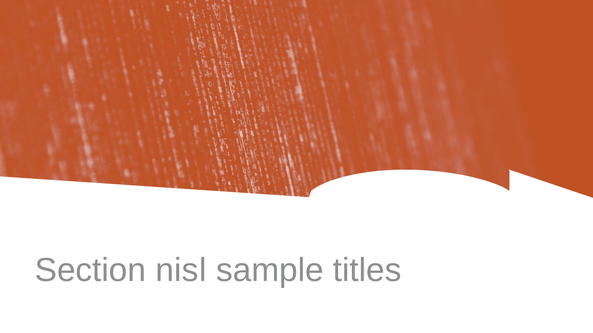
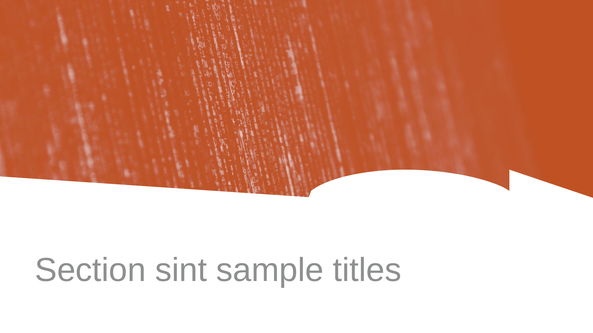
nisl: nisl -> sint
